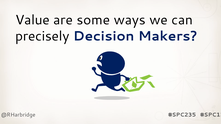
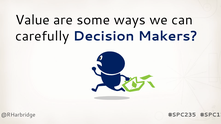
precisely: precisely -> carefully
